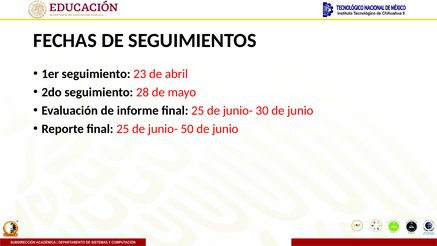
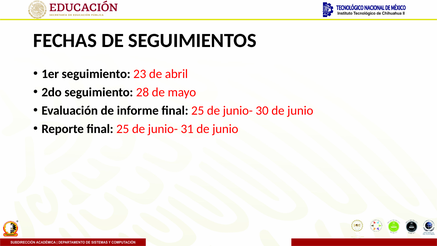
50: 50 -> 31
